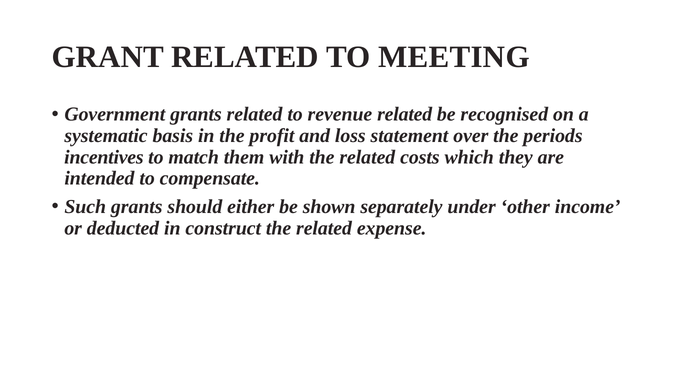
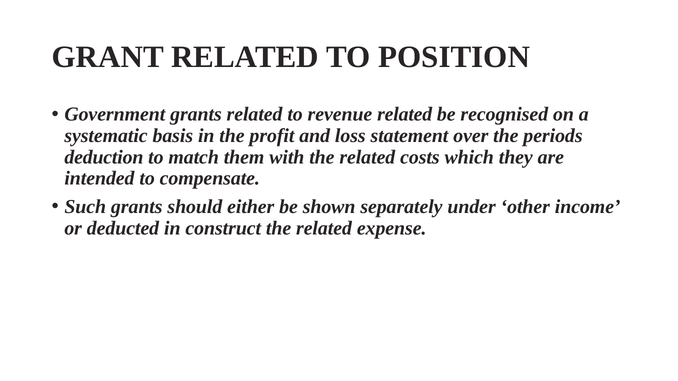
MEETING: MEETING -> POSITION
incentives: incentives -> deduction
